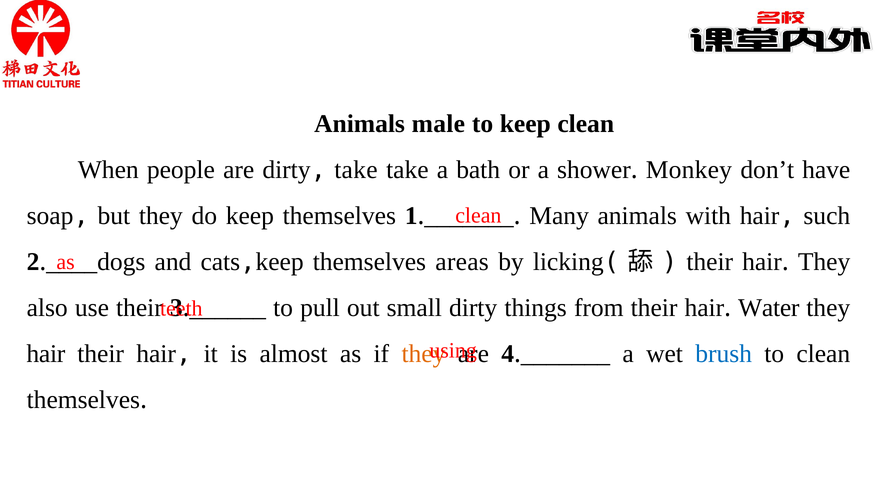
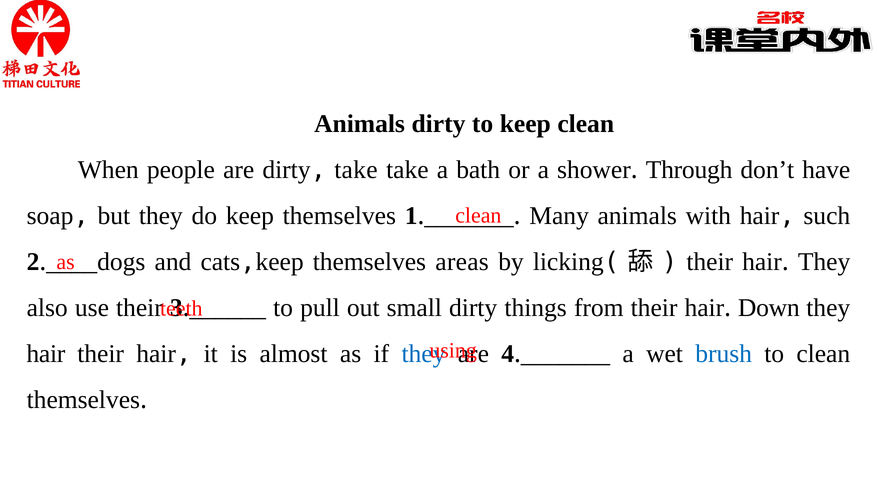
male at (438, 124): male -> dirty
Monkey: Monkey -> Through
Water: Water -> Down
they at (423, 354) colour: orange -> blue
